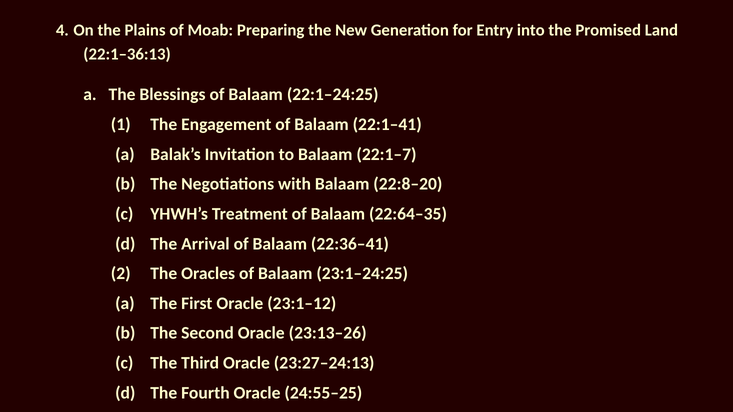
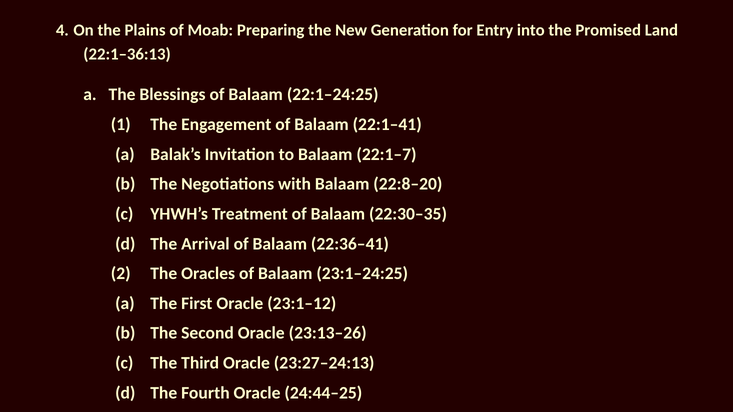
22:64–35: 22:64–35 -> 22:30–35
24:55–25: 24:55–25 -> 24:44–25
